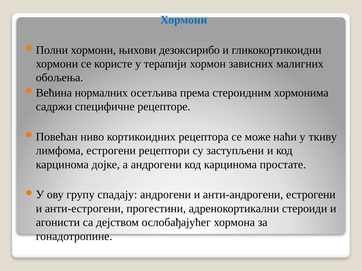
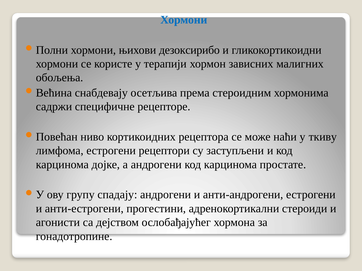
нормалних: нормалних -> снабдевају
